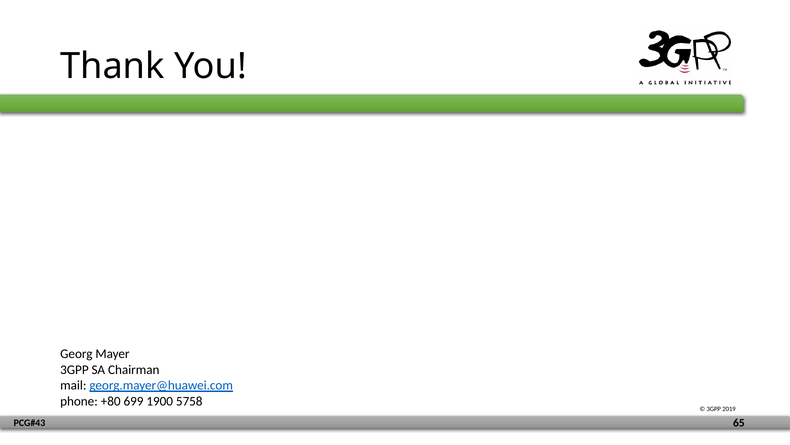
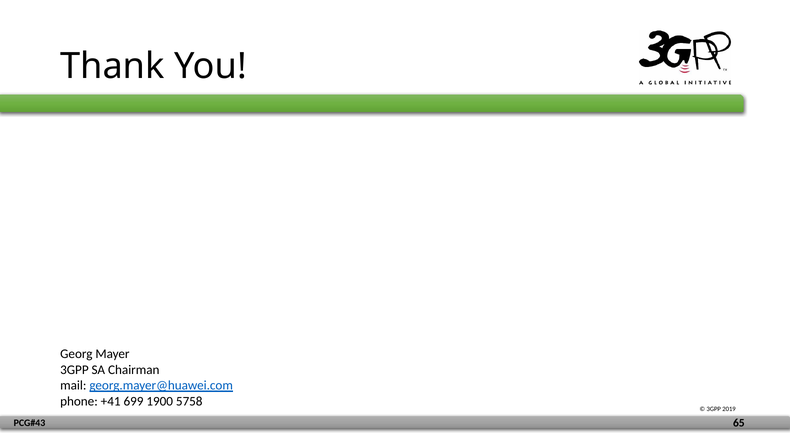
+80: +80 -> +41
